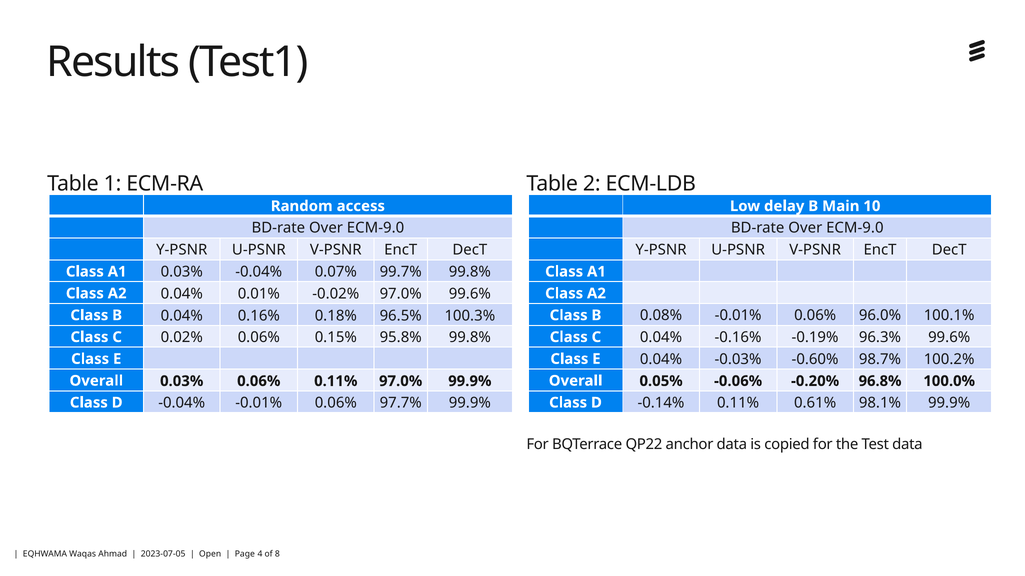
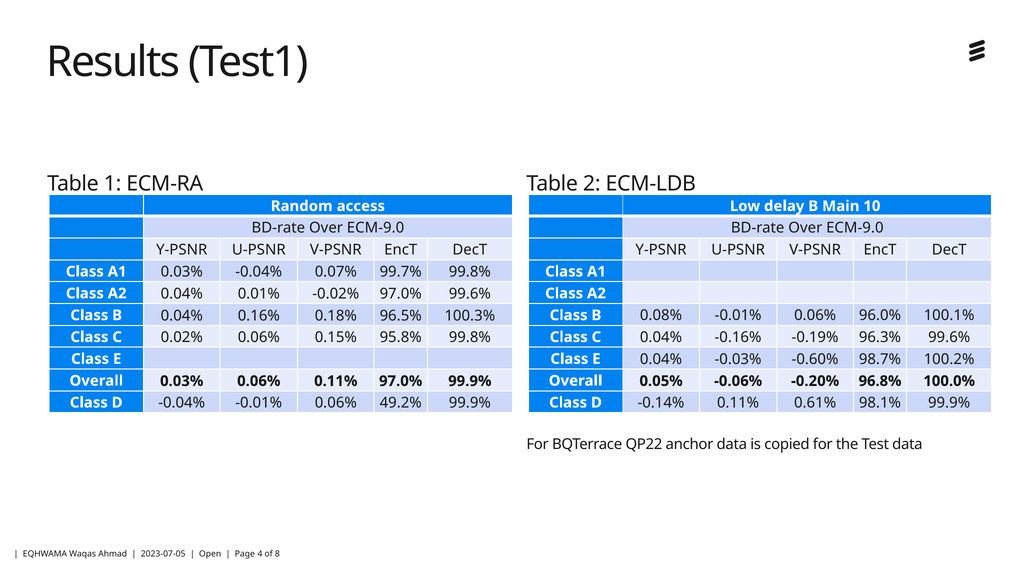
97.7%: 97.7% -> 49.2%
